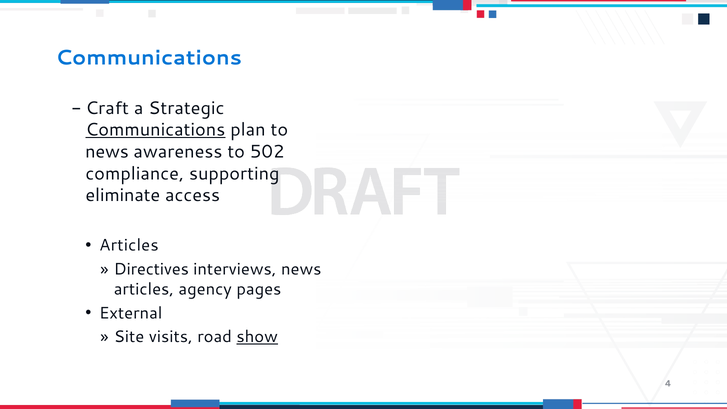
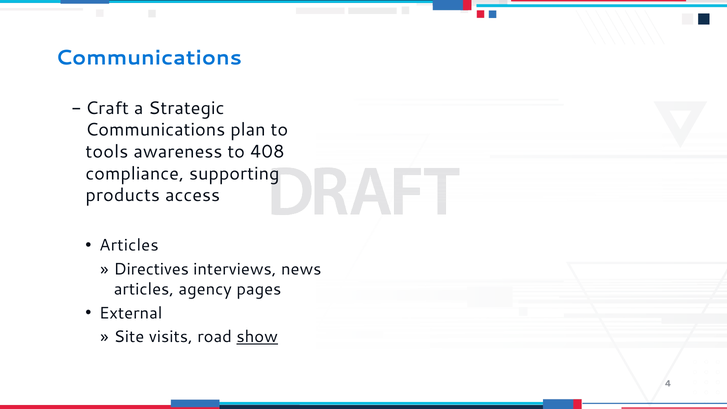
Communications at (155, 130) underline: present -> none
news at (107, 152): news -> tools
502: 502 -> 408
eliminate: eliminate -> products
